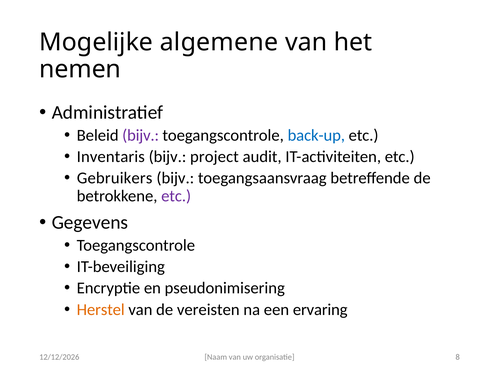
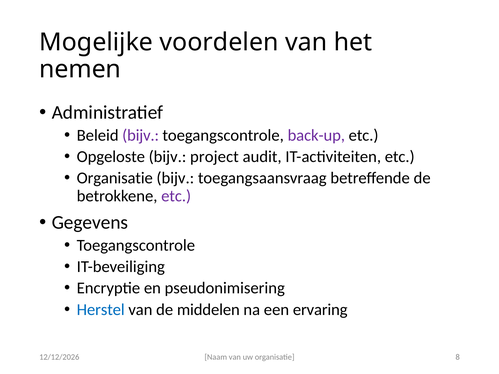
algemene: algemene -> voordelen
back-up colour: blue -> purple
Inventaris: Inventaris -> Opgeloste
Gebruikers at (115, 178): Gebruikers -> Organisatie
Herstel colour: orange -> blue
vereisten: vereisten -> middelen
